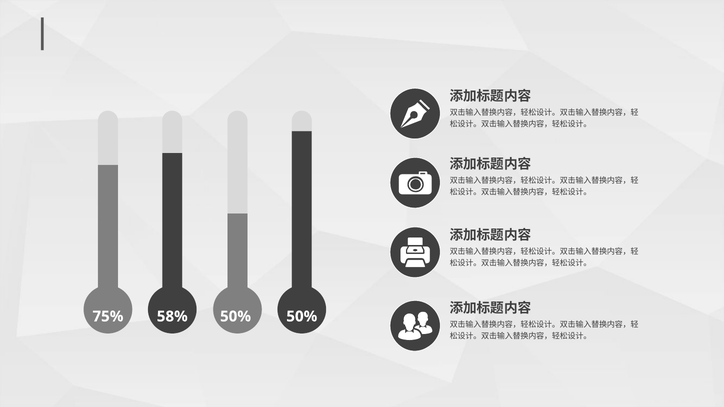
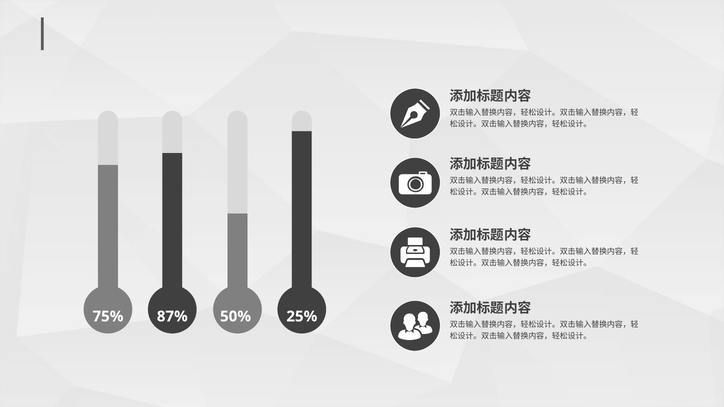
58%: 58% -> 87%
50% 50%: 50% -> 25%
